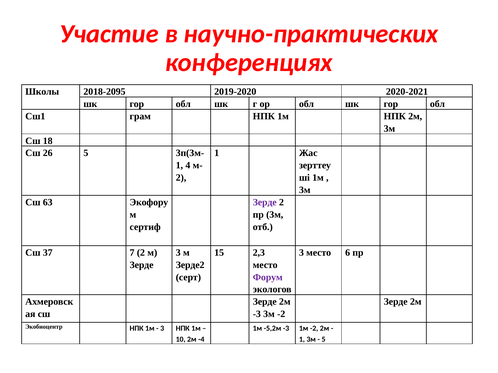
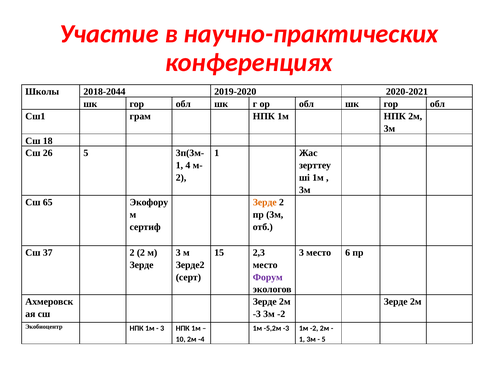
2018-2095: 2018-2095 -> 2018-2044
63: 63 -> 65
Зерде at (265, 203) colour: purple -> orange
37 7: 7 -> 2
